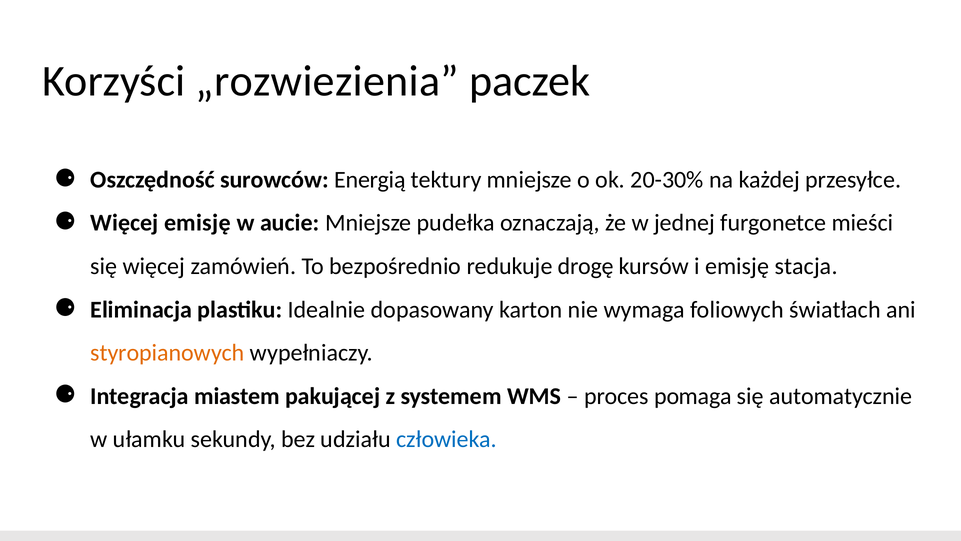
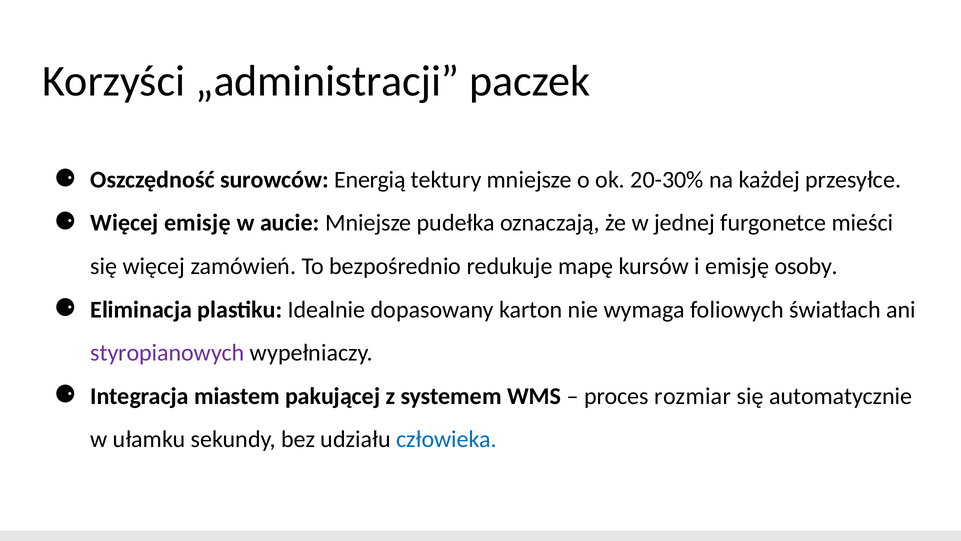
„rozwiezienia: „rozwiezienia -> „administracji
drogę: drogę -> mapę
stacja: stacja -> osoby
styropianowych colour: orange -> purple
pomaga: pomaga -> rozmiar
